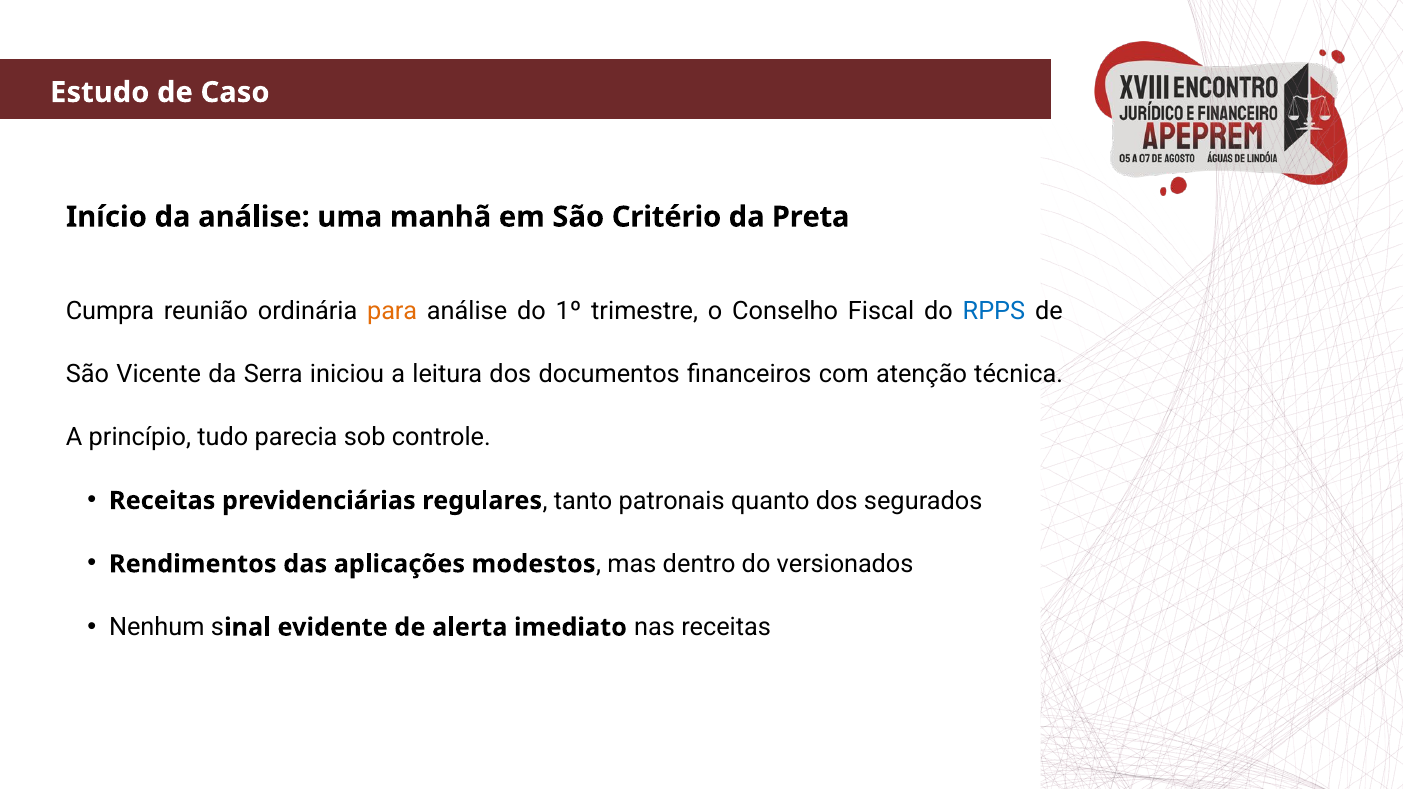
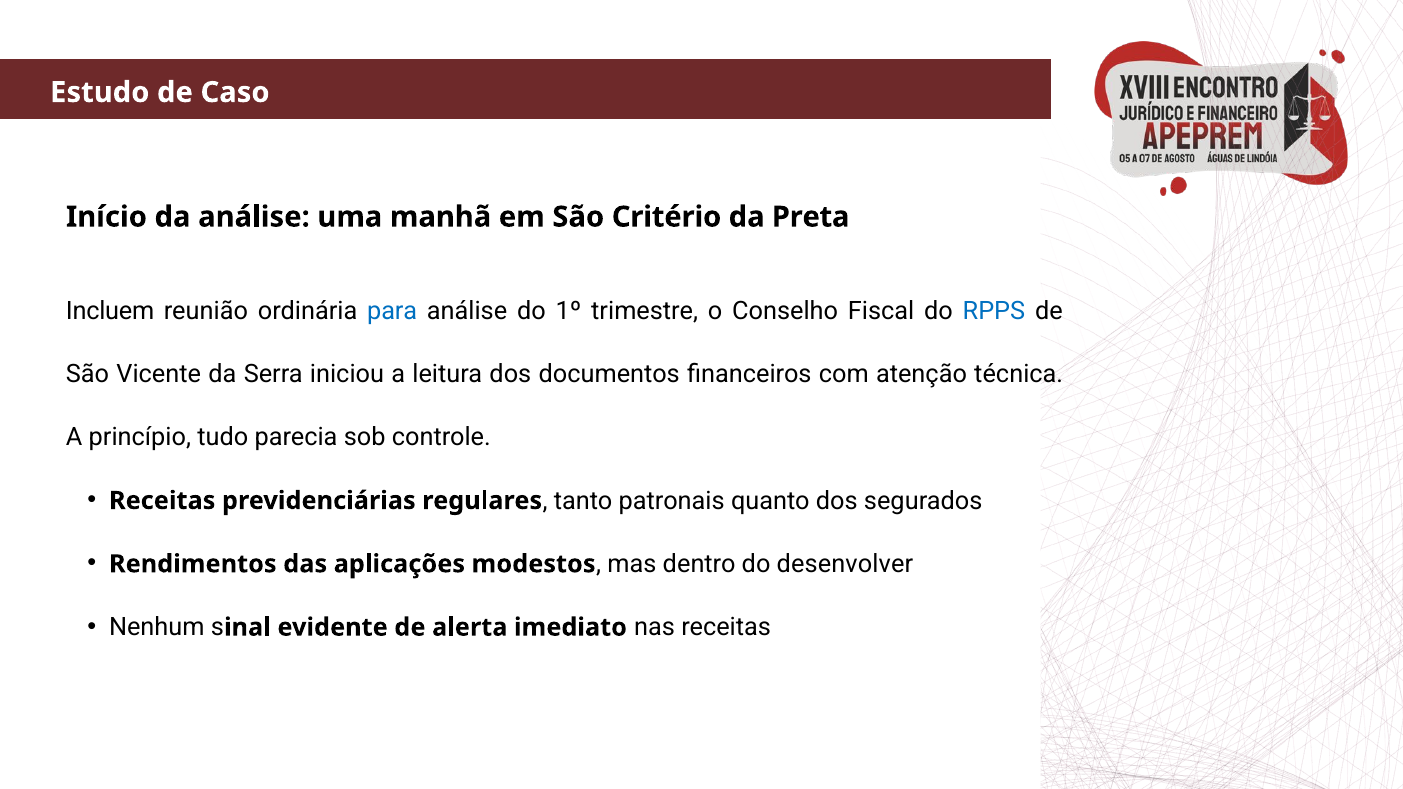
Cumpra: Cumpra -> Incluem
para colour: orange -> blue
versionados: versionados -> desenvolver
